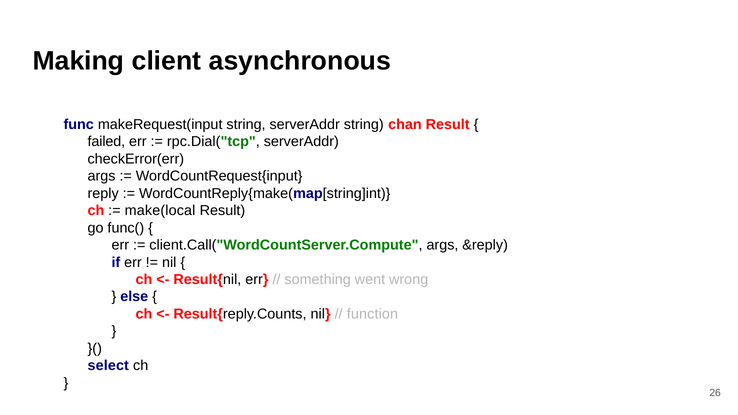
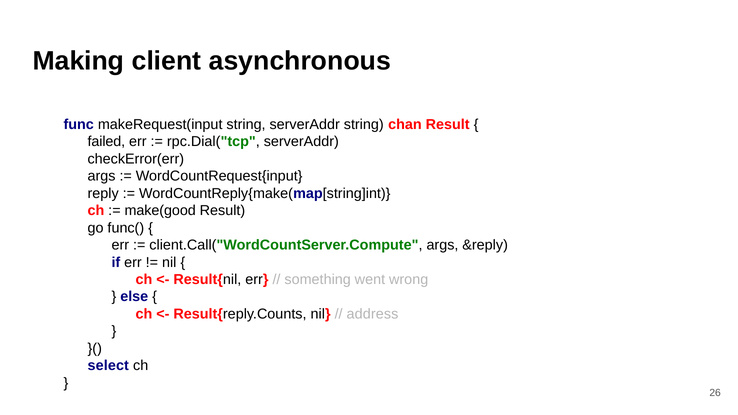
make(local: make(local -> make(good
function: function -> address
